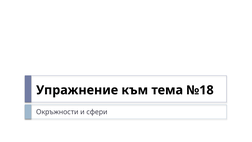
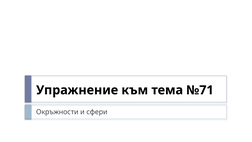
№18: №18 -> №71
